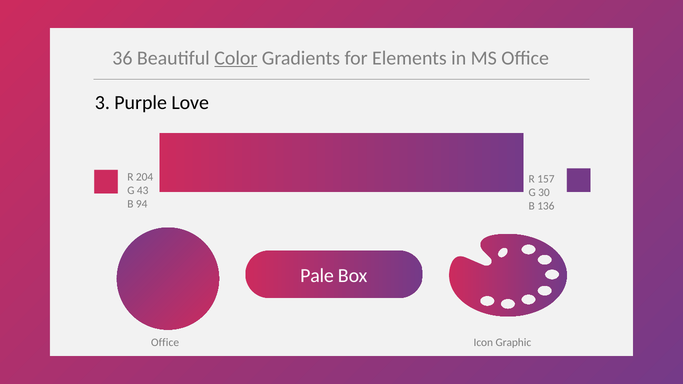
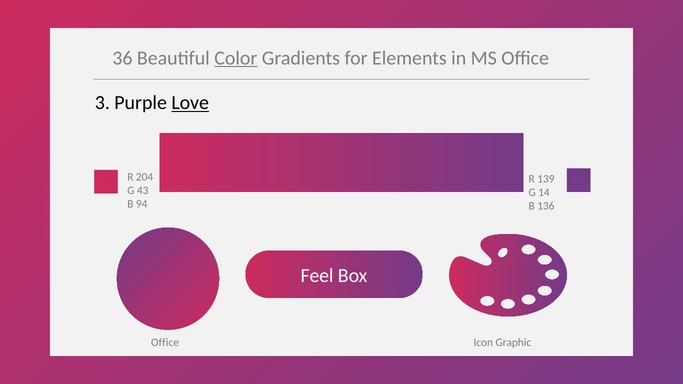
Love underline: none -> present
157: 157 -> 139
30: 30 -> 14
Pale: Pale -> Feel
